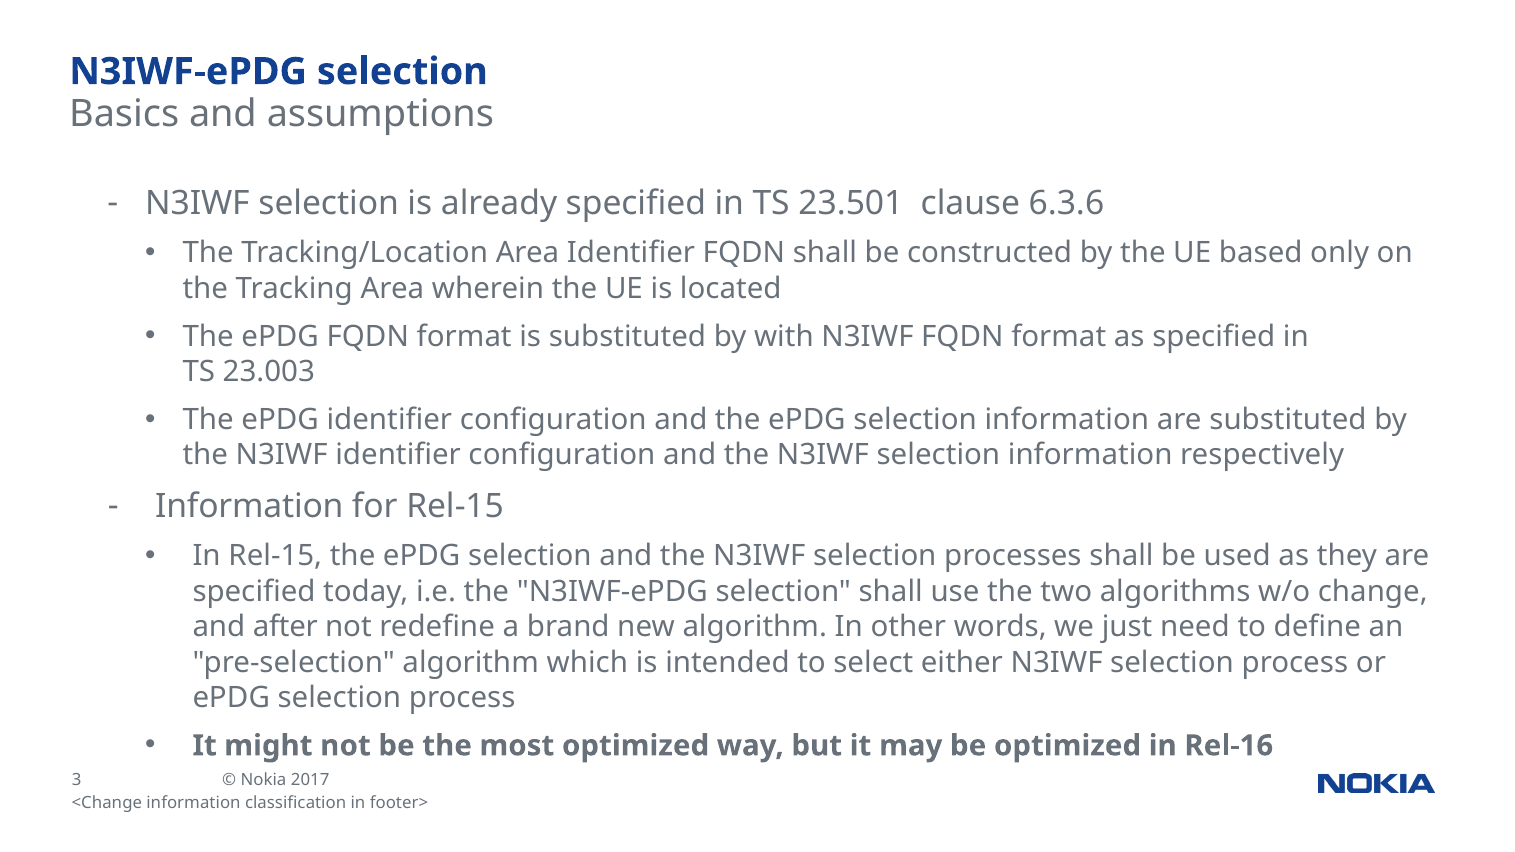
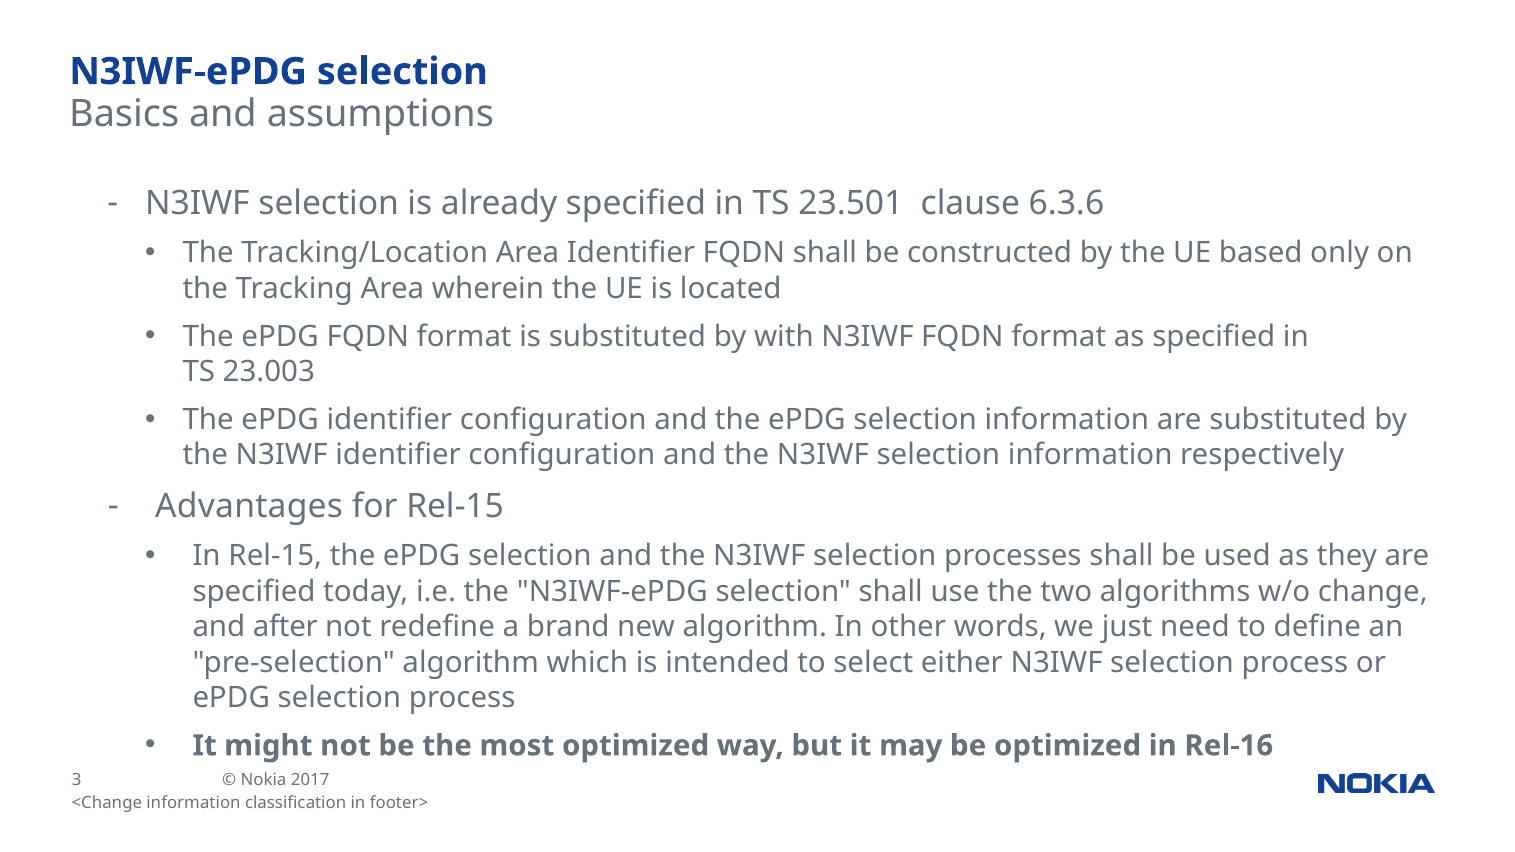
Information at (249, 506): Information -> Advantages
